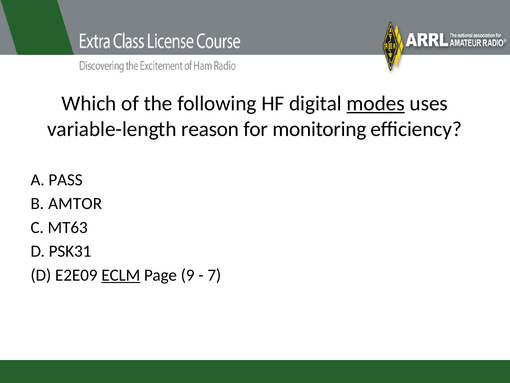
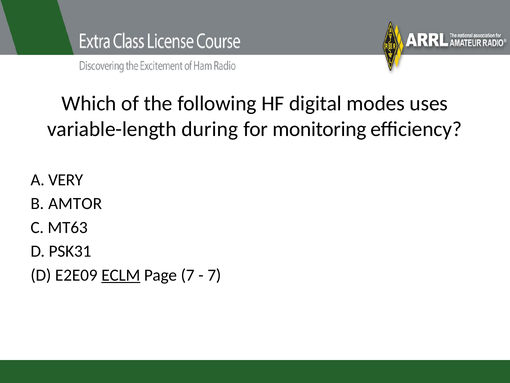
modes underline: present -> none
reason: reason -> during
PASS: PASS -> VERY
Page 9: 9 -> 7
